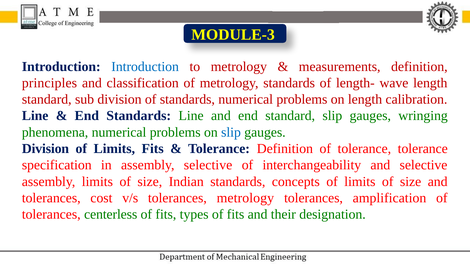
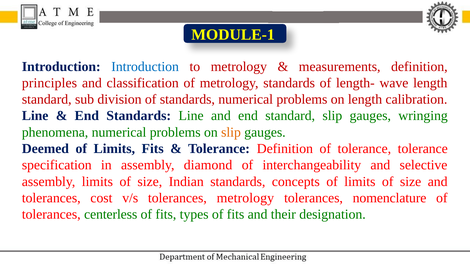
MODULE-3: MODULE-3 -> MODULE-1
slip at (231, 132) colour: blue -> orange
Division at (45, 149): Division -> Deemed
assembly selective: selective -> diamond
amplification: amplification -> nomenclature
